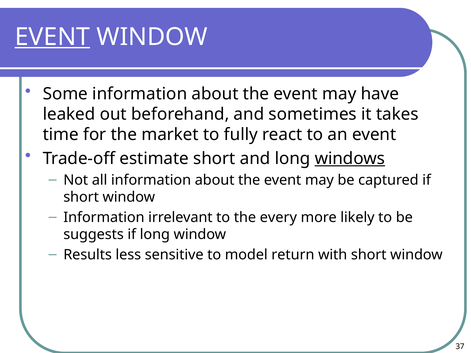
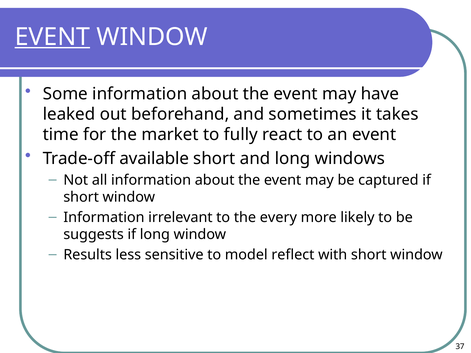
estimate: estimate -> available
windows underline: present -> none
return: return -> reflect
